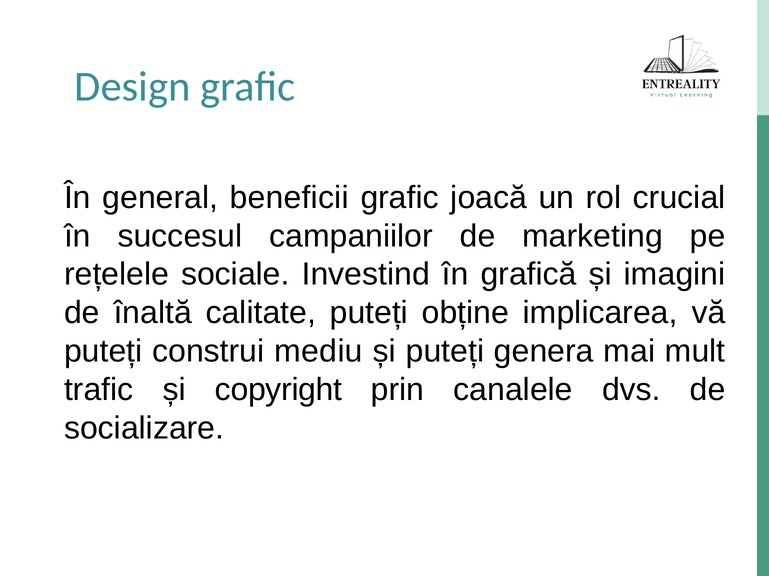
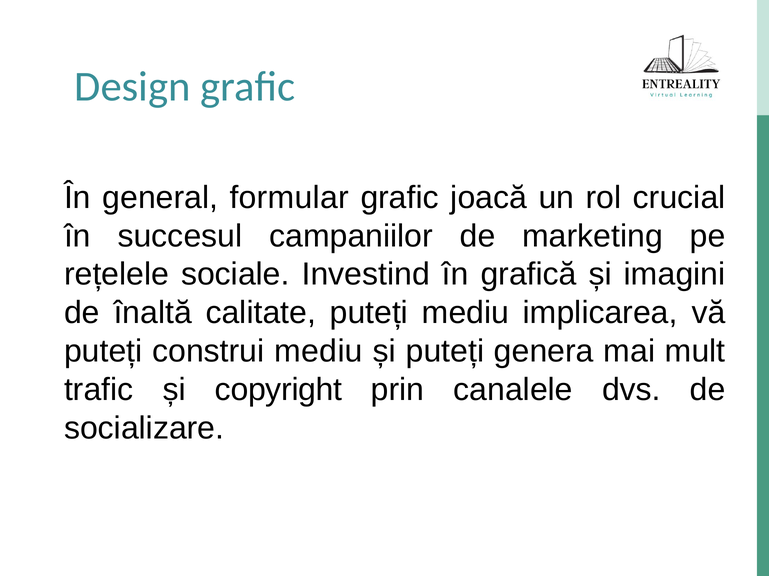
beneficii: beneficii -> formular
puteți obține: obține -> mediu
